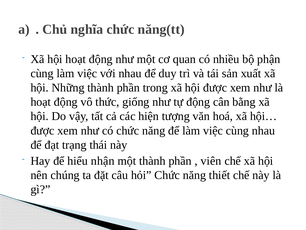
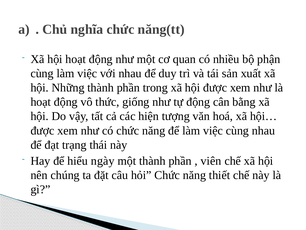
nhận: nhận -> ngày
